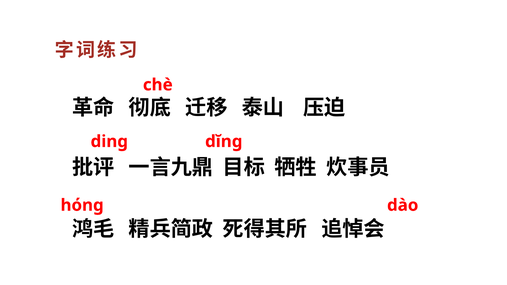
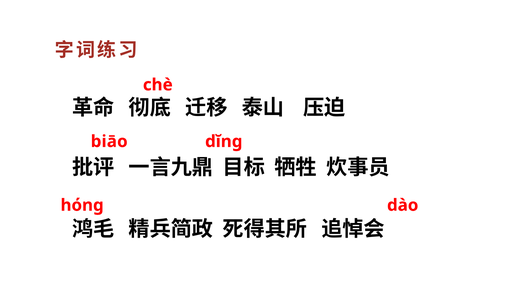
dinɡ: dinɡ -> biāo
